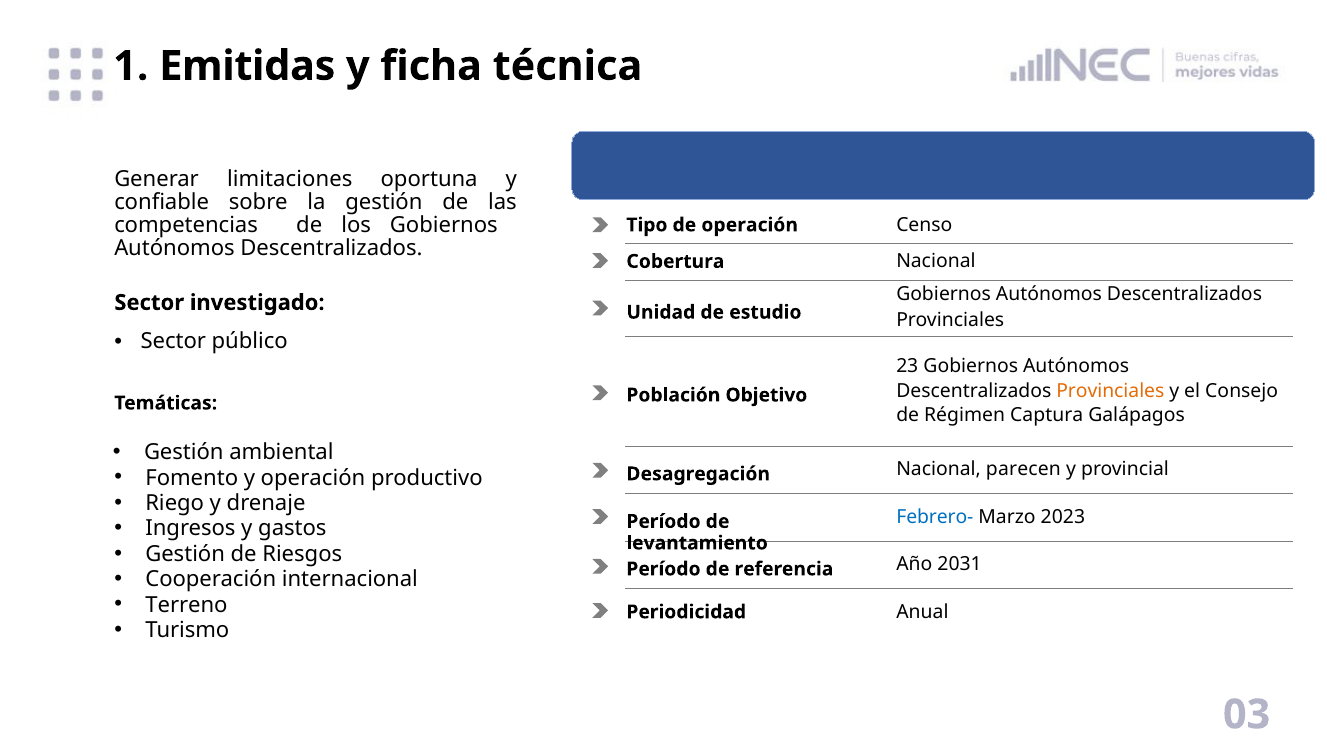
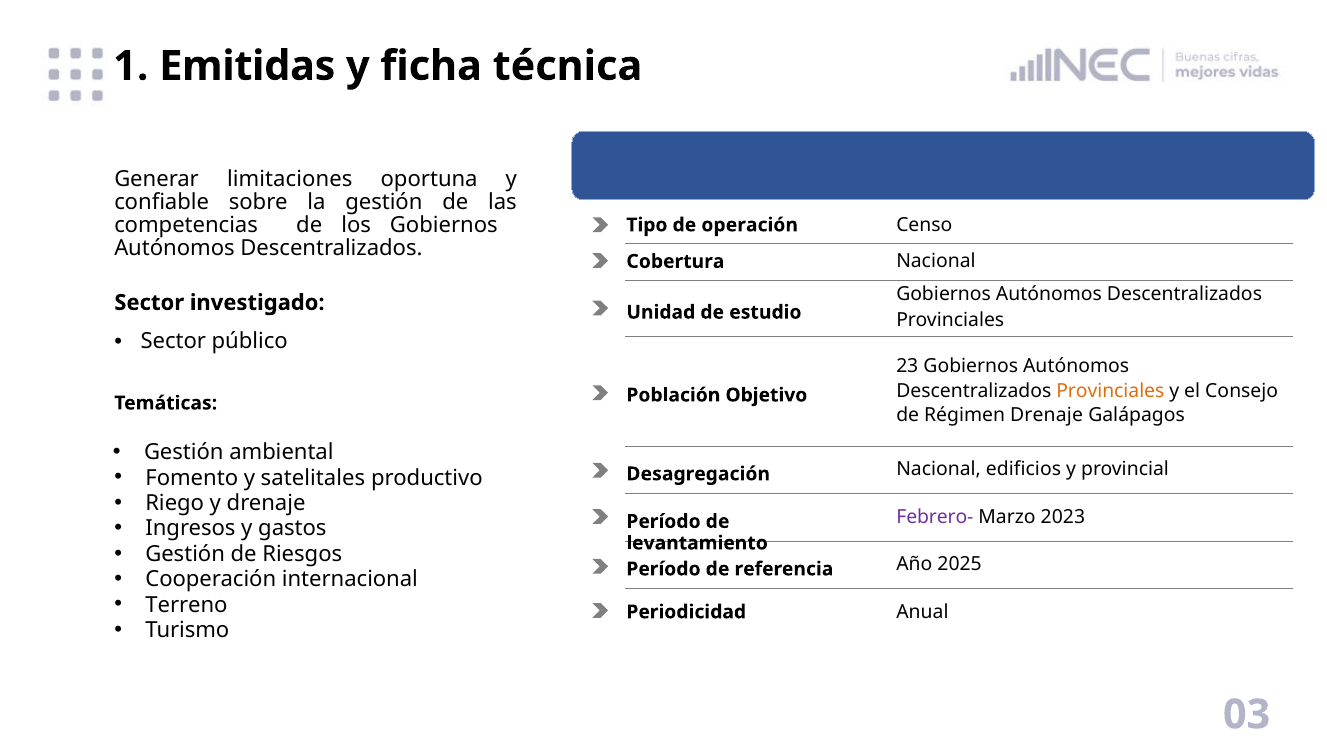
Régimen Captura: Captura -> Drenaje
parecen: parecen -> edificios
y operación: operación -> satelitales
Febrero- colour: blue -> purple
2031: 2031 -> 2025
